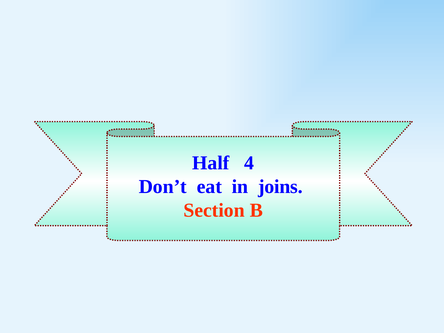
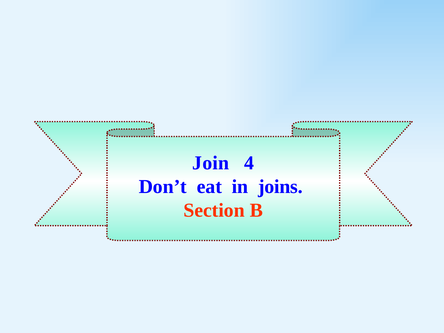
Half: Half -> Join
